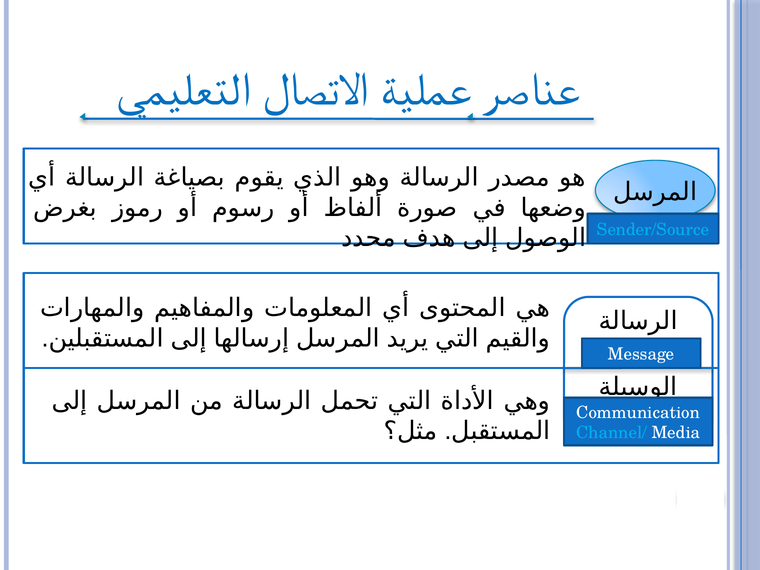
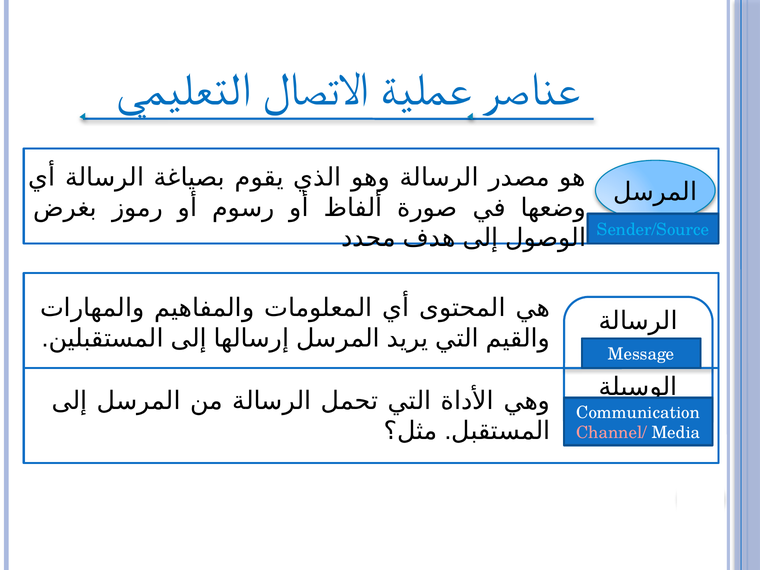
Channel/ colour: light blue -> pink
